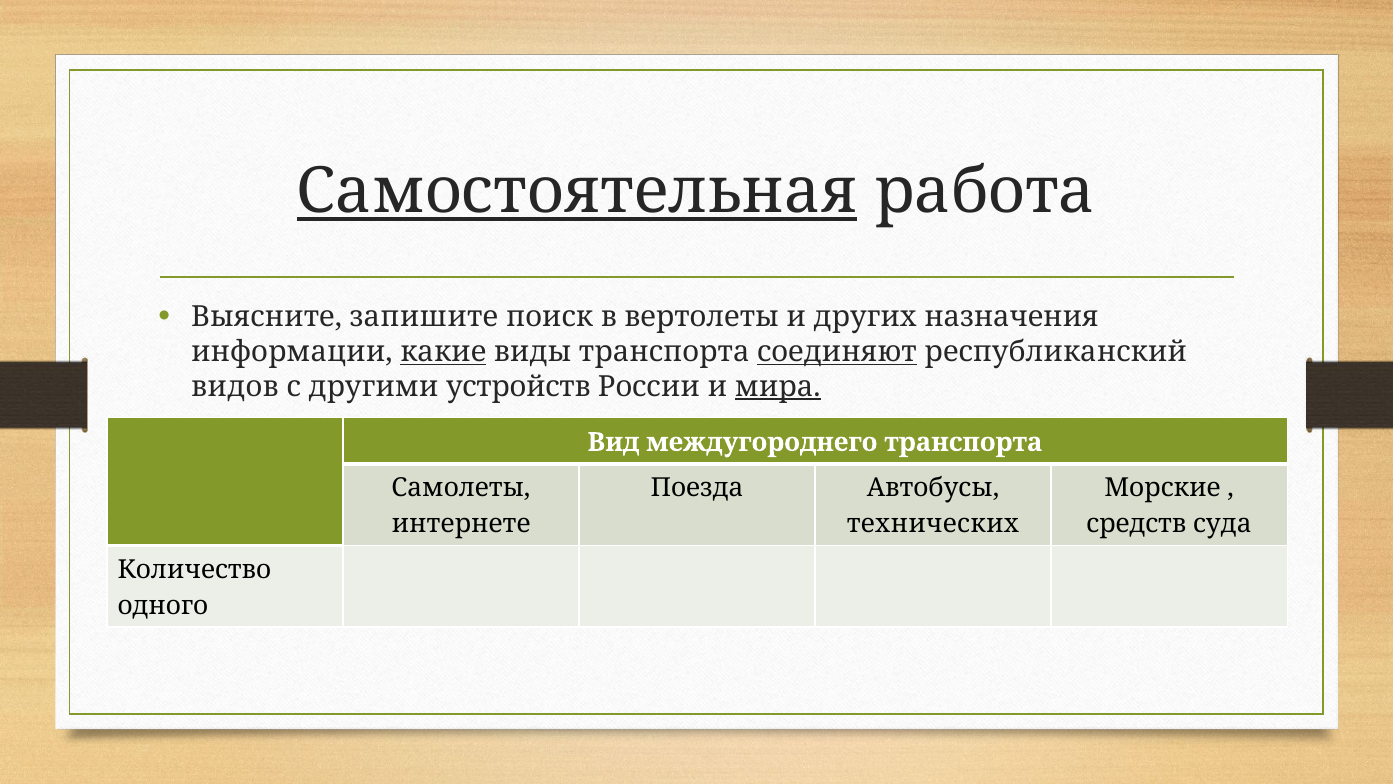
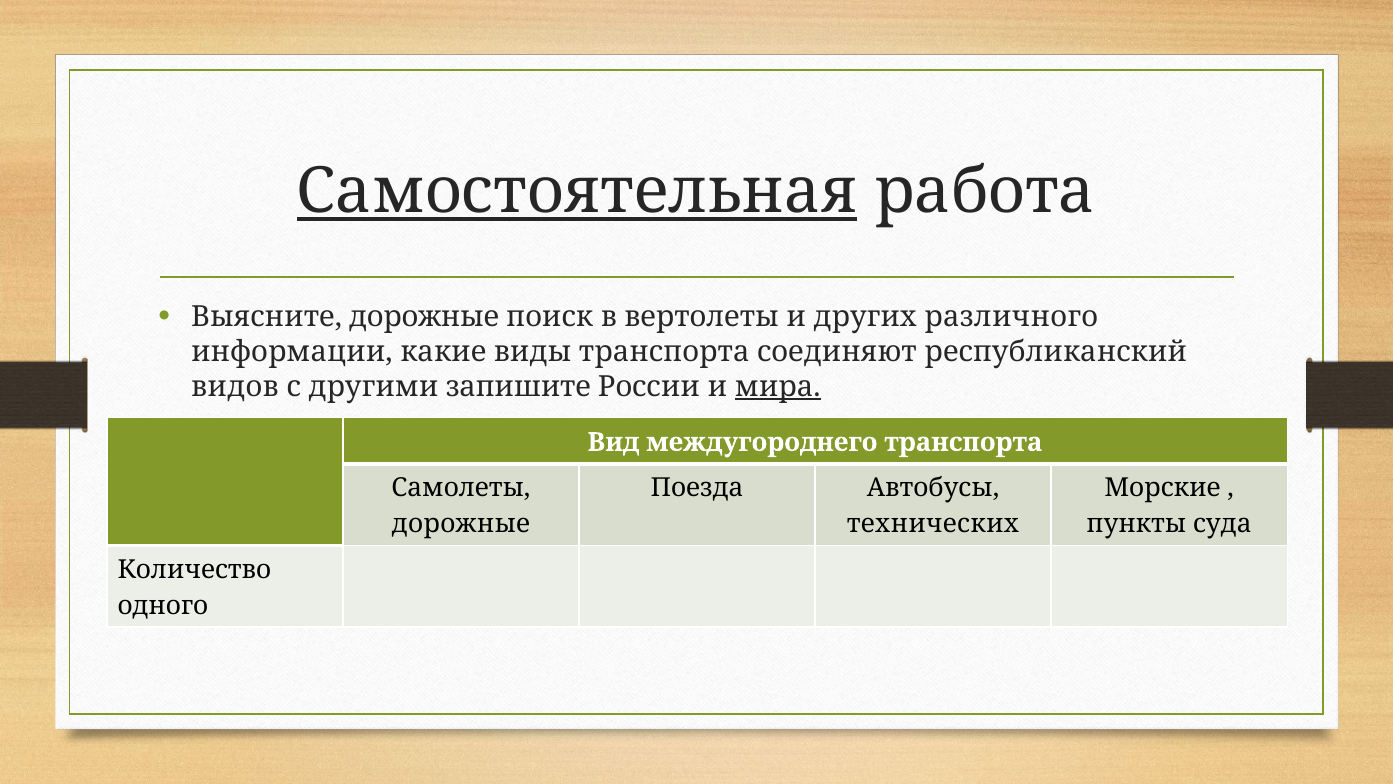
Выясните запишите: запишите -> дорожные
назначения: назначения -> различного
какие underline: present -> none
соединяют underline: present -> none
другими устройств: устройств -> запишите
интернете at (461, 524): интернете -> дорожные
средств: средств -> пункты
